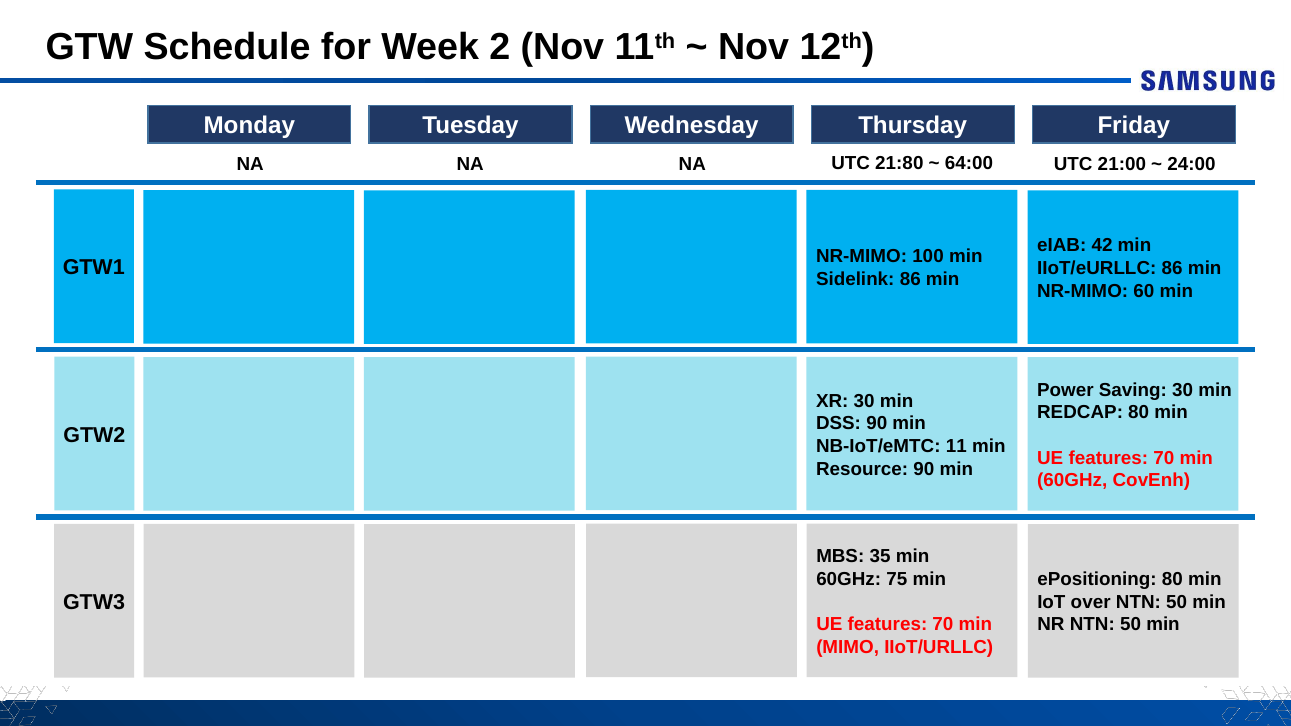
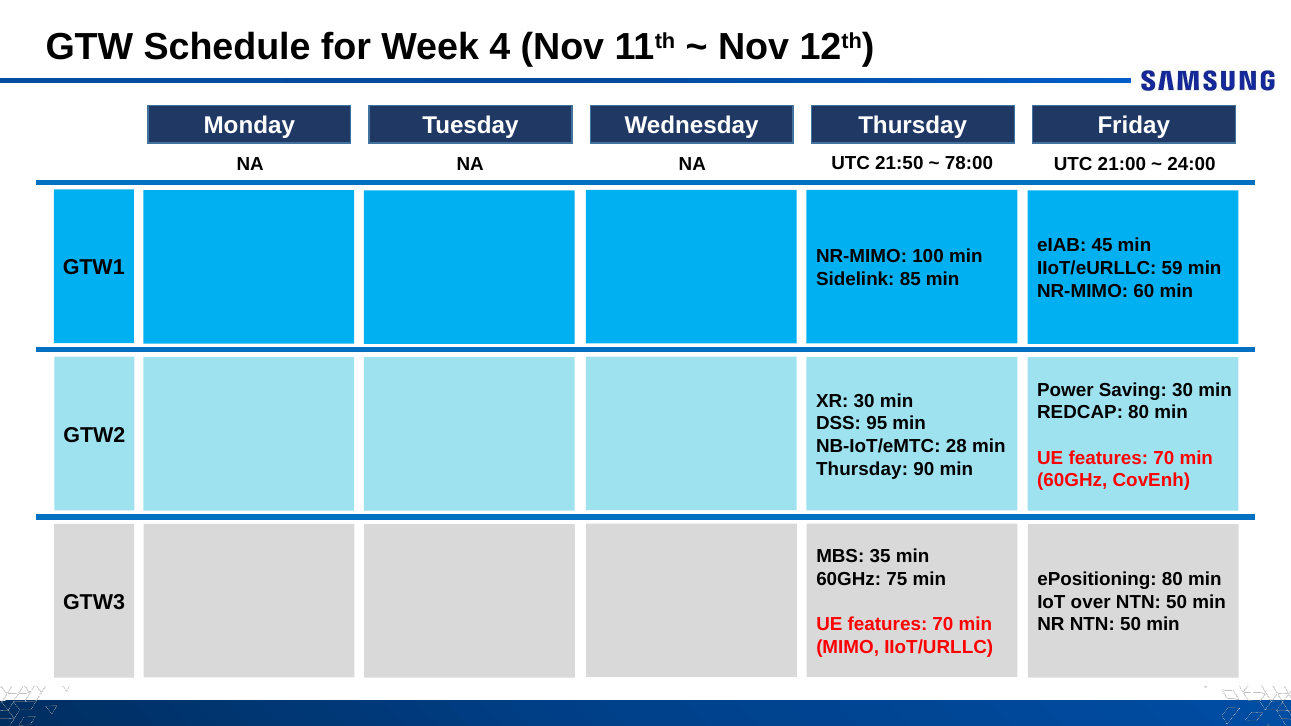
2: 2 -> 4
21:80: 21:80 -> 21:50
64:00: 64:00 -> 78:00
42: 42 -> 45
IIoT/eURLLC 86: 86 -> 59
Sidelink 86: 86 -> 85
DSS 90: 90 -> 95
11: 11 -> 28
Resource at (862, 469): Resource -> Thursday
